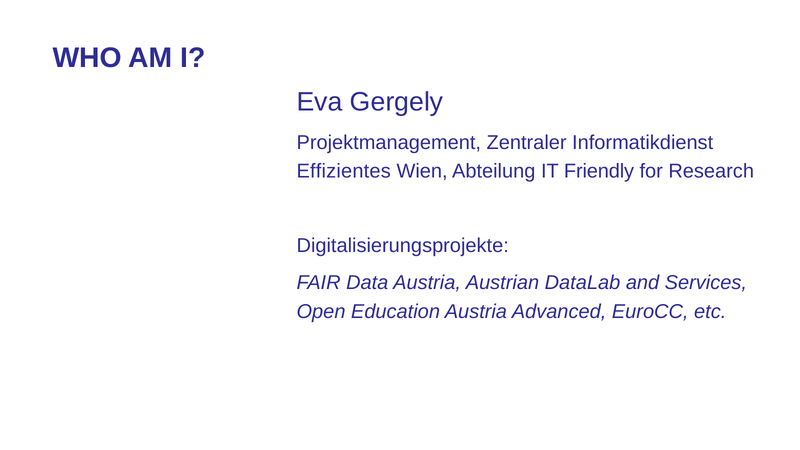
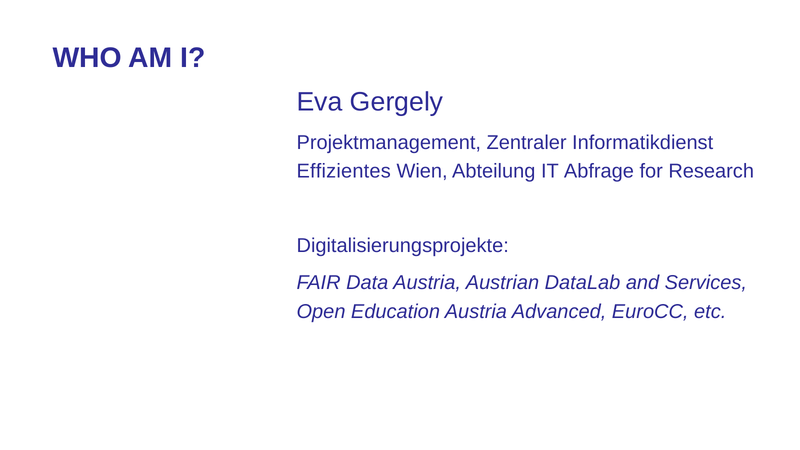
Friendly: Friendly -> Abfrage
